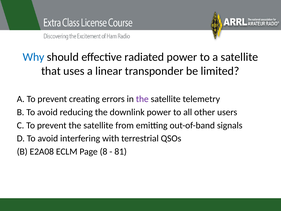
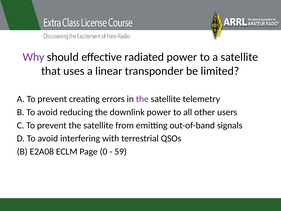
Why colour: blue -> purple
8: 8 -> 0
81: 81 -> 59
